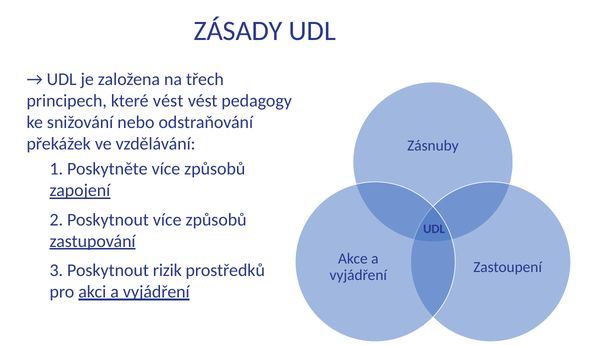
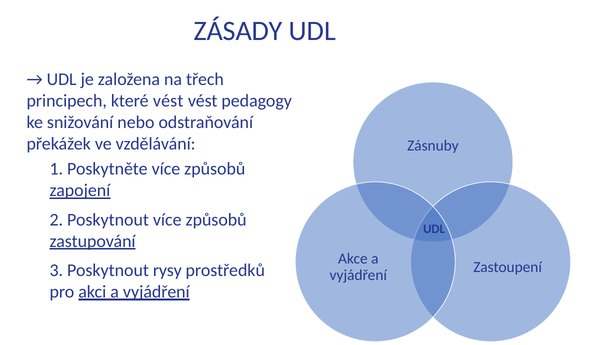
rizik: rizik -> rysy
